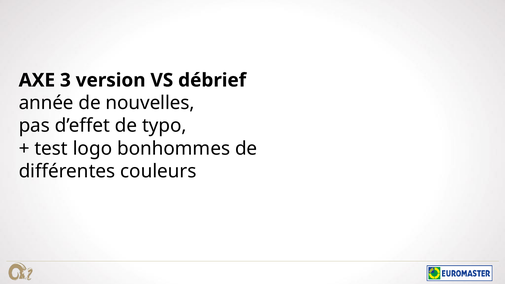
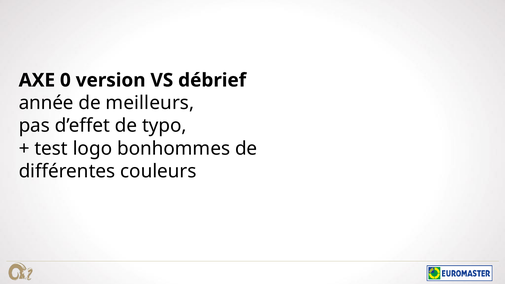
3: 3 -> 0
nouvelles: nouvelles -> meilleurs
